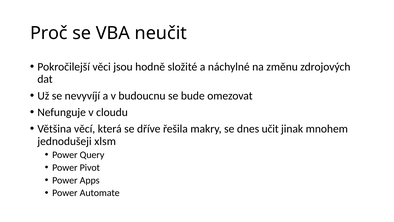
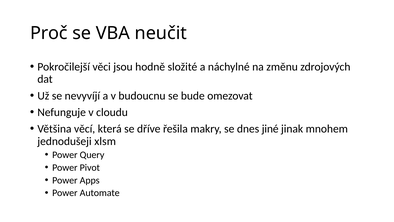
učit: učit -> jiné
